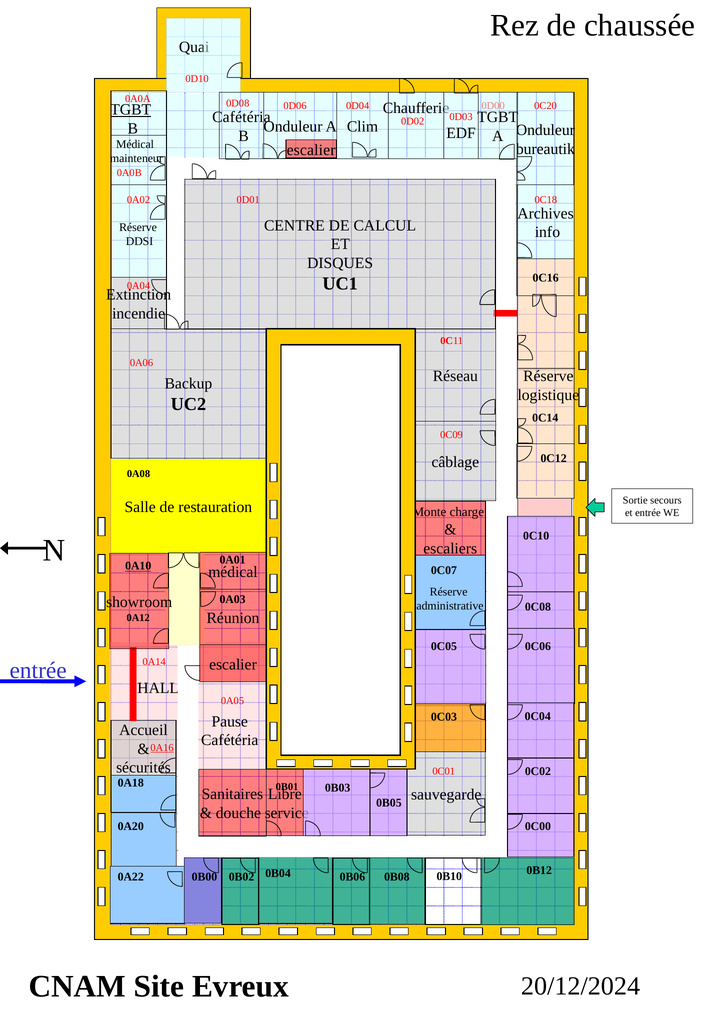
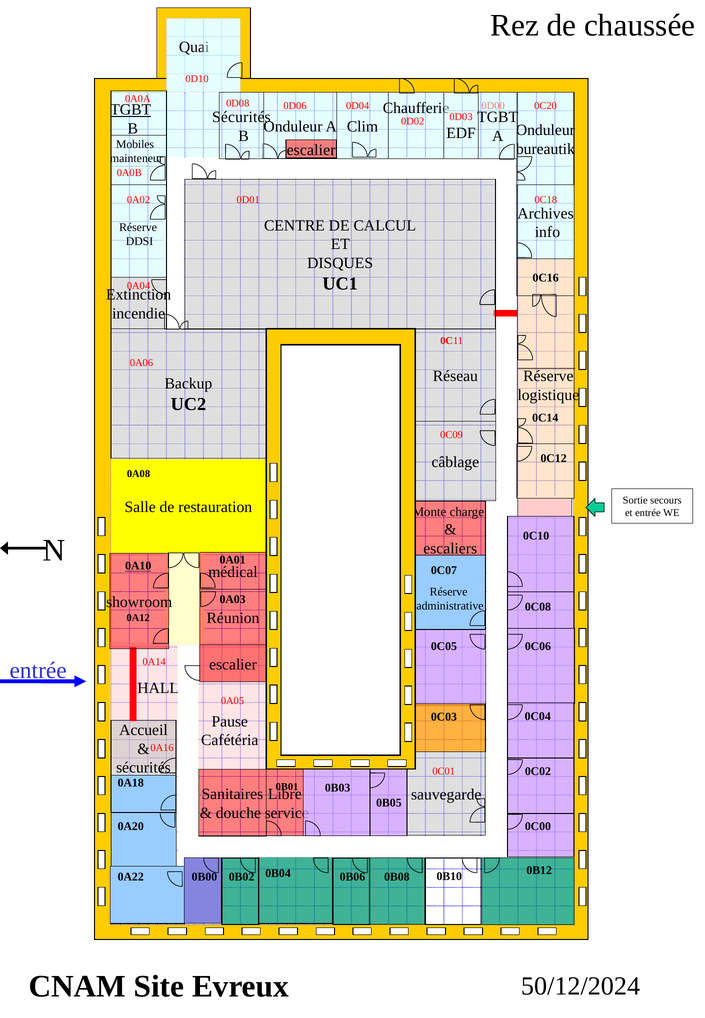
Cafétéria at (241, 117): Cafétéria -> Sécurités
Médical at (135, 144): Médical -> Mobiles
0A16 underline: present -> none
20/12/2024: 20/12/2024 -> 50/12/2024
